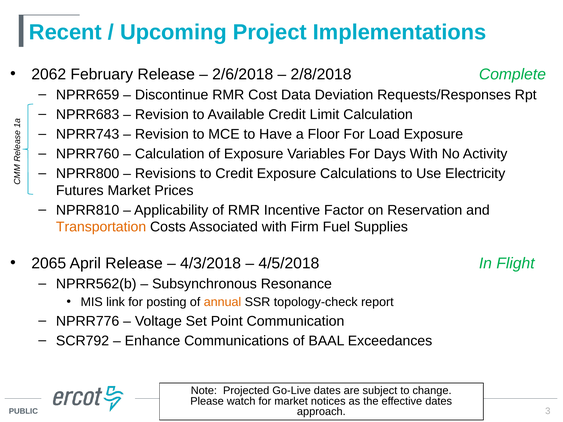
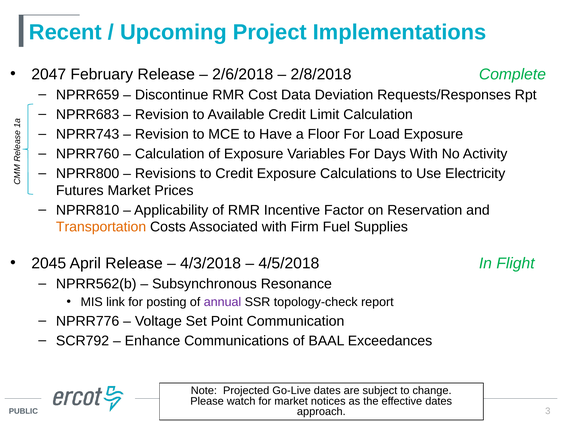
2062: 2062 -> 2047
2065: 2065 -> 2045
annual colour: orange -> purple
